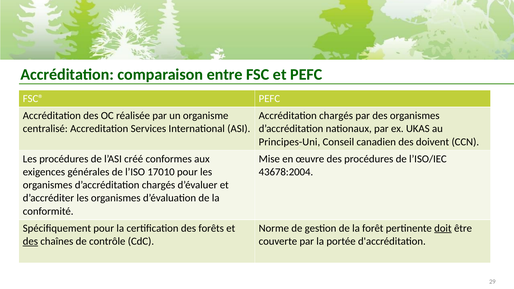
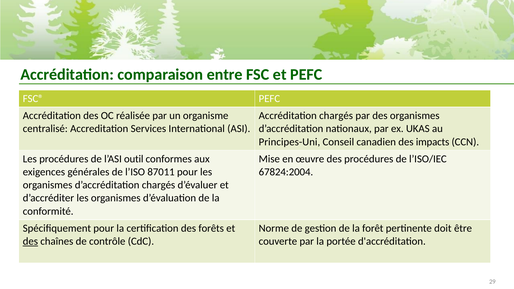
doivent: doivent -> impacts
créé: créé -> outil
17010: 17010 -> 87011
43678:2004: 43678:2004 -> 67824:2004
doit underline: present -> none
